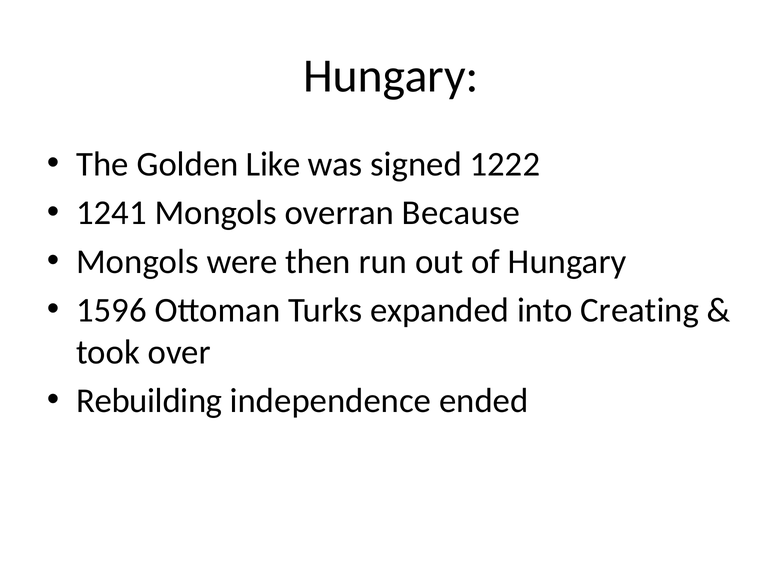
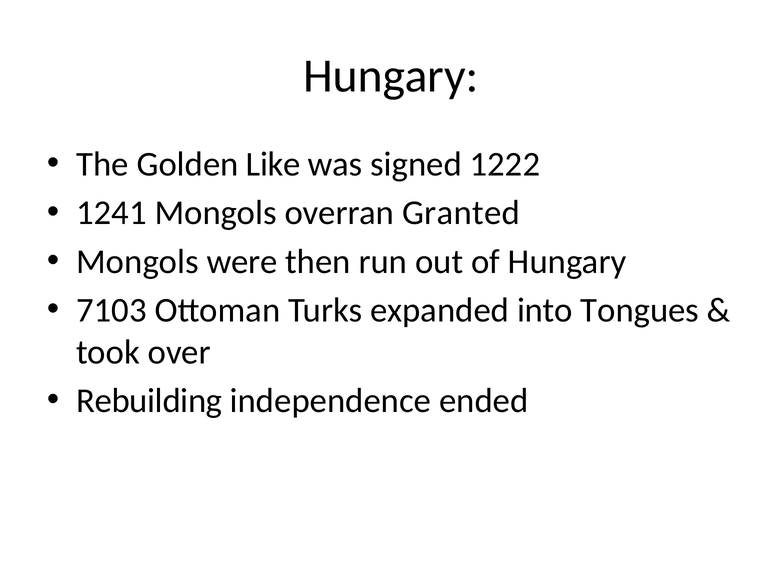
Because: Because -> Granted
1596: 1596 -> 7103
Creating: Creating -> Tongues
